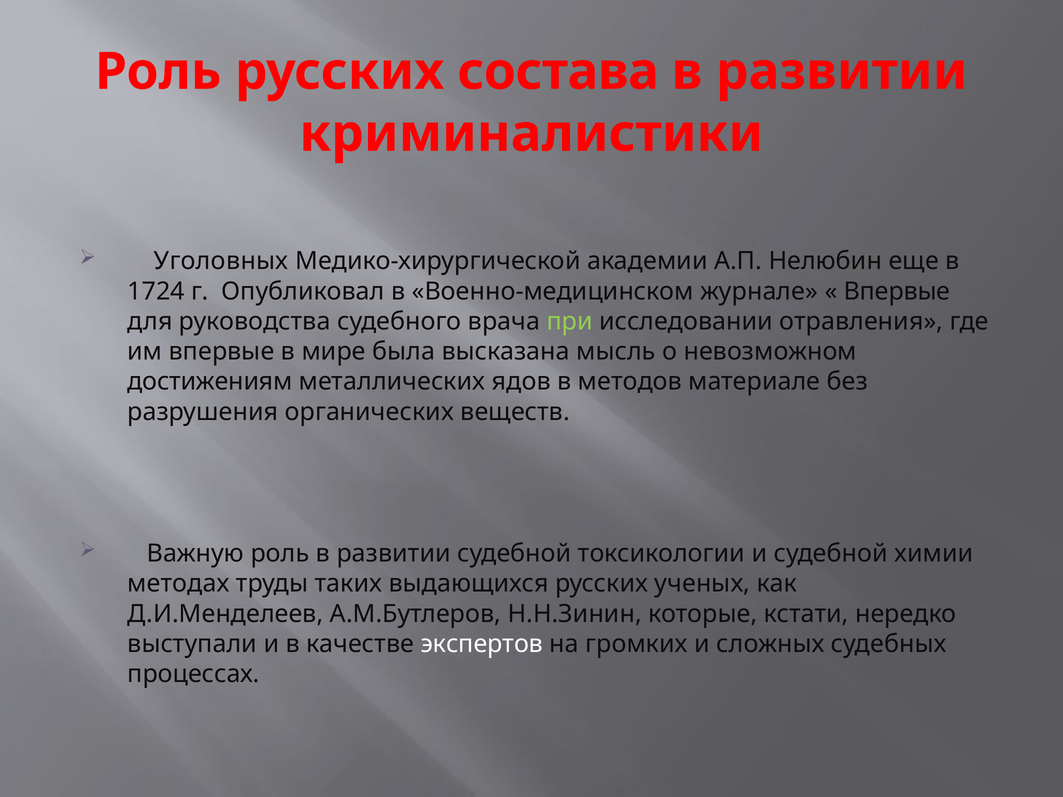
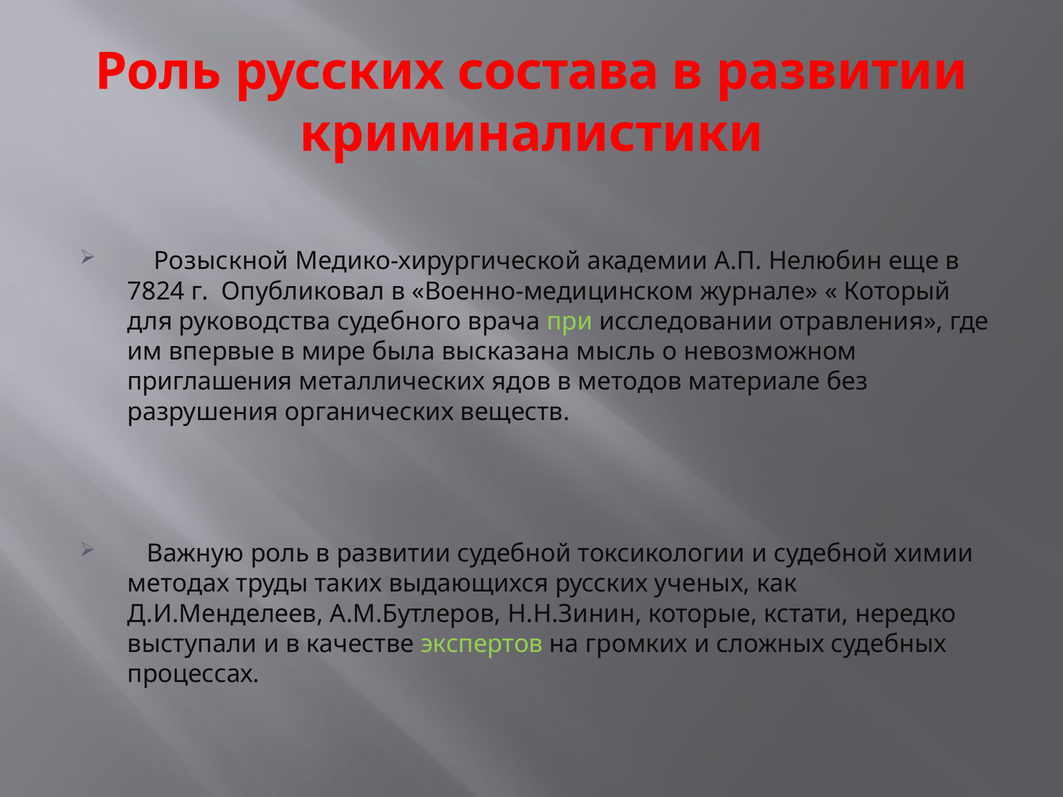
Уголовных: Уголовных -> Розыскной
1724: 1724 -> 7824
Впервые at (897, 291): Впервые -> Который
достижениям: достижениям -> приглашения
экспертов colour: white -> light green
